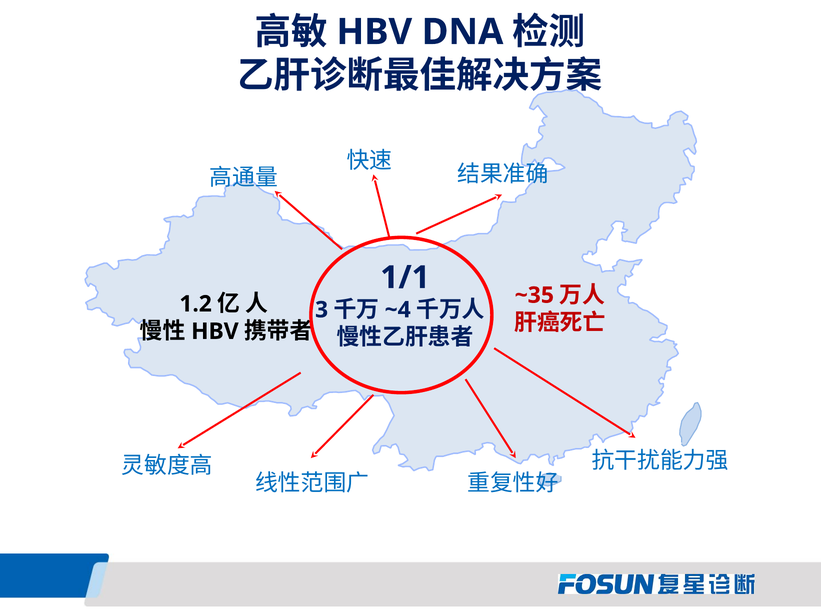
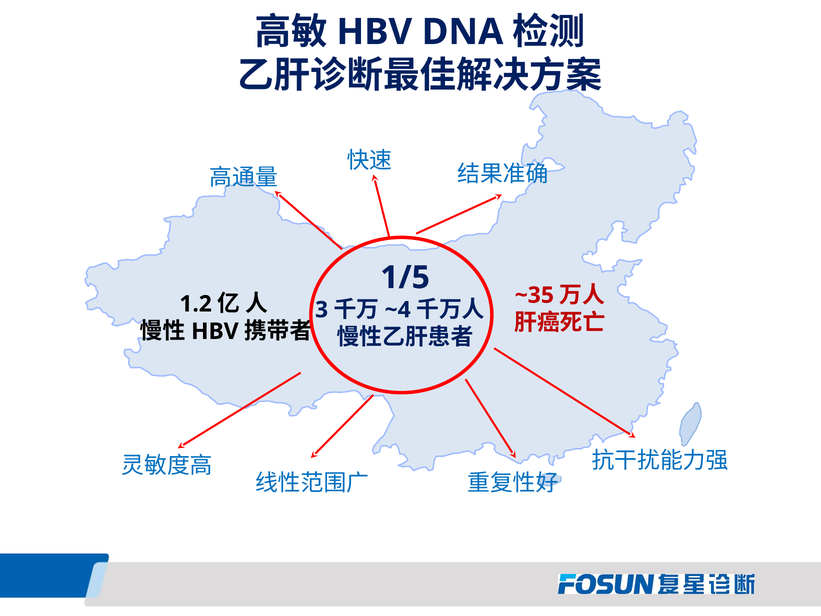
1/1: 1/1 -> 1/5
